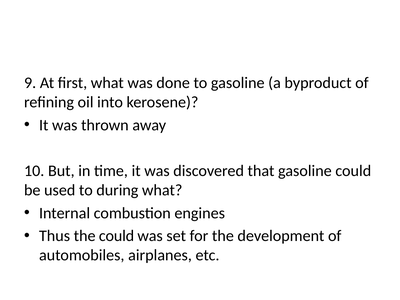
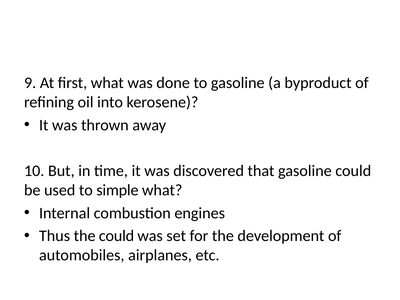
during: during -> simple
